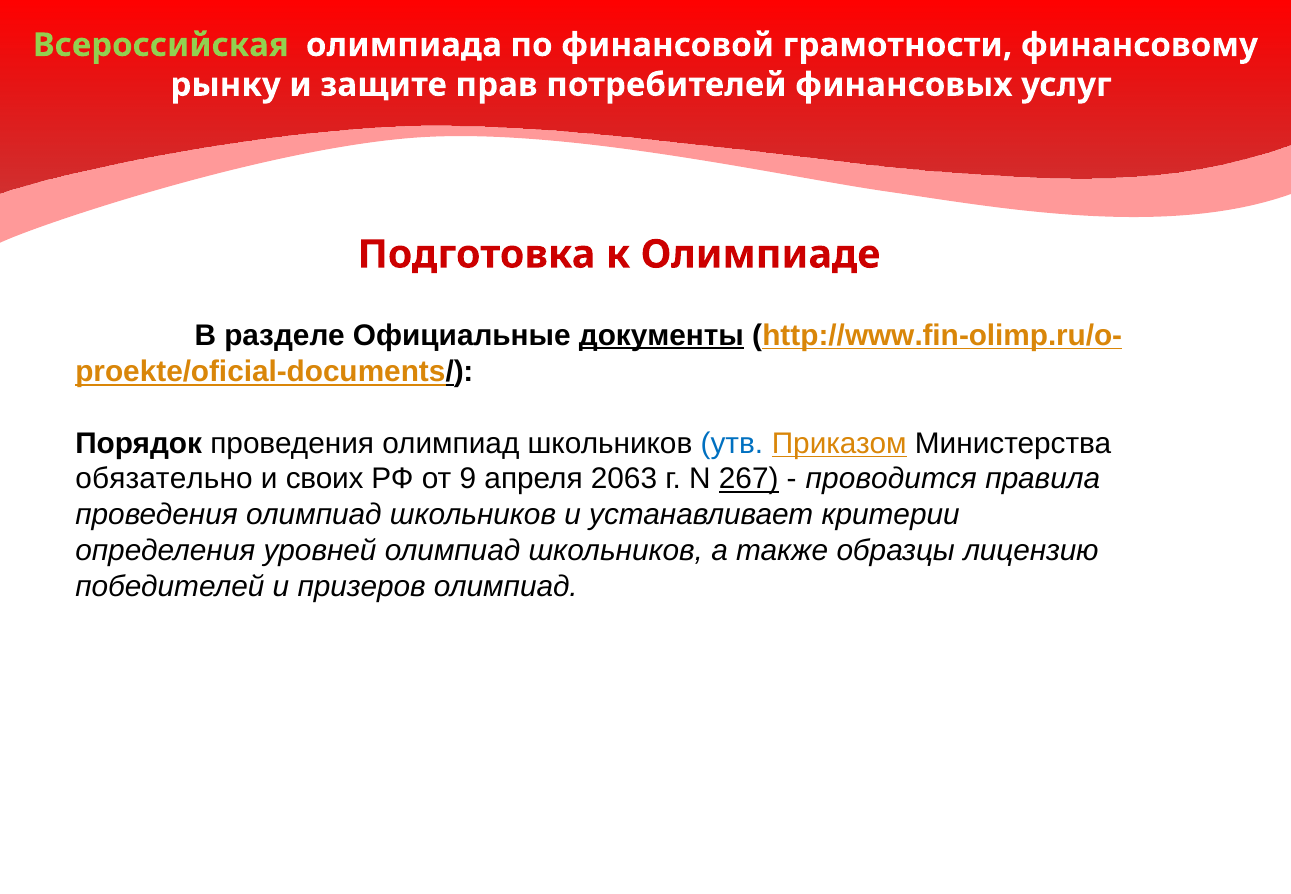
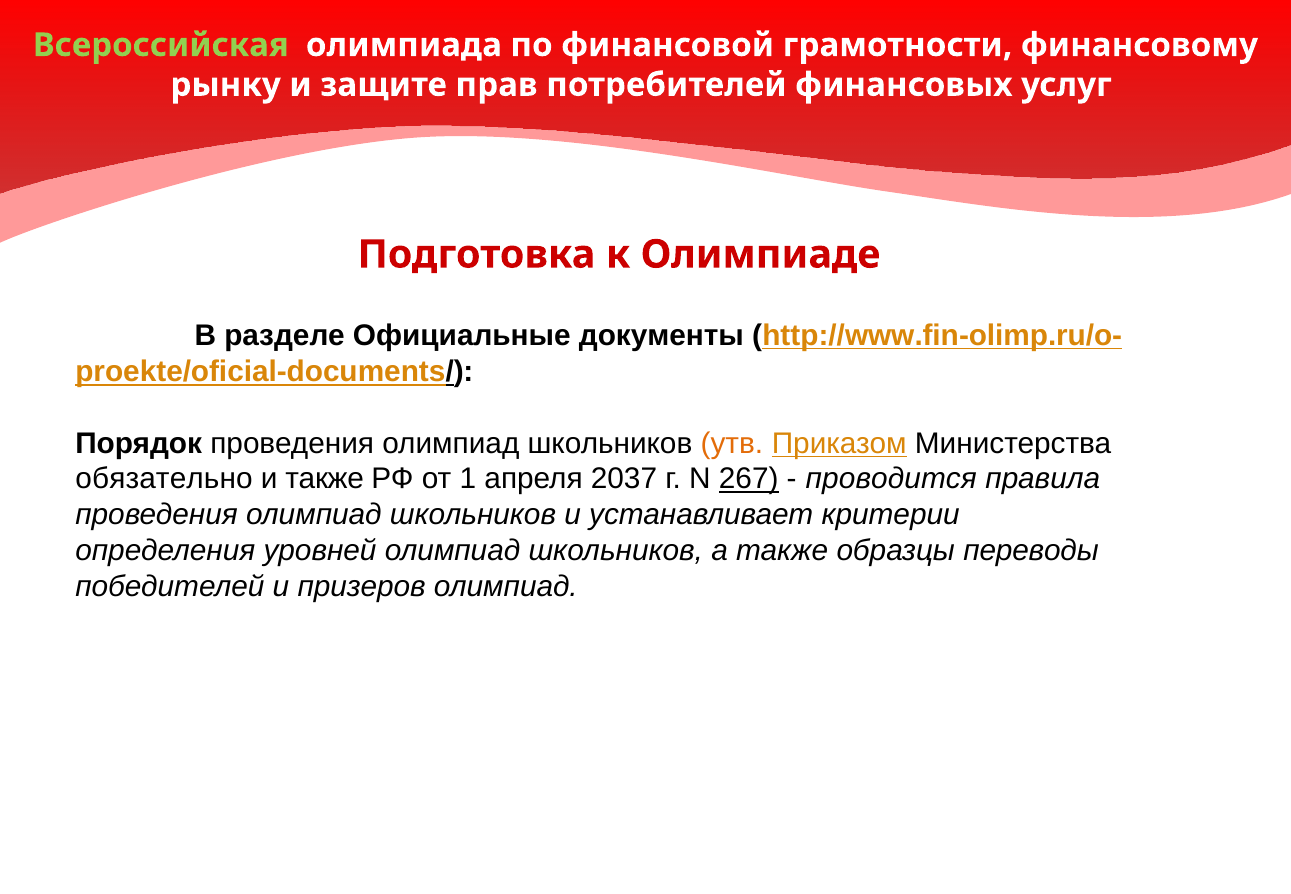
документы underline: present -> none
утв colour: blue -> orange
и своих: своих -> также
9: 9 -> 1
2063: 2063 -> 2037
лицензию: лицензию -> переводы
